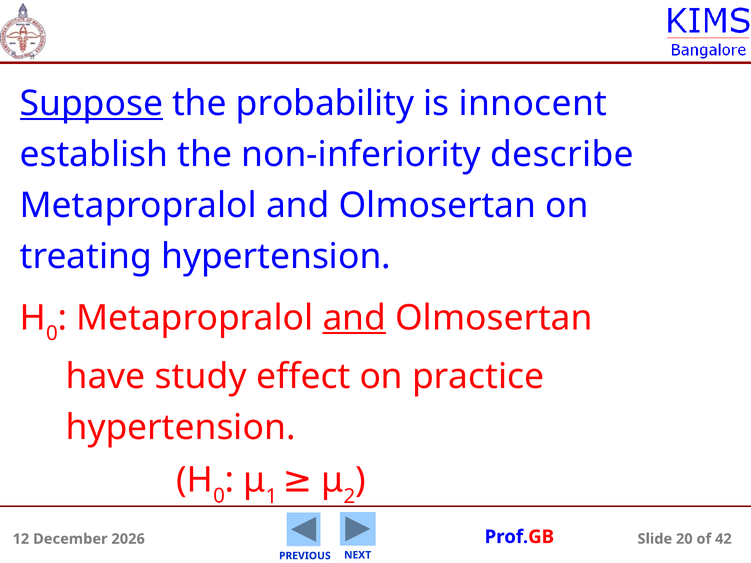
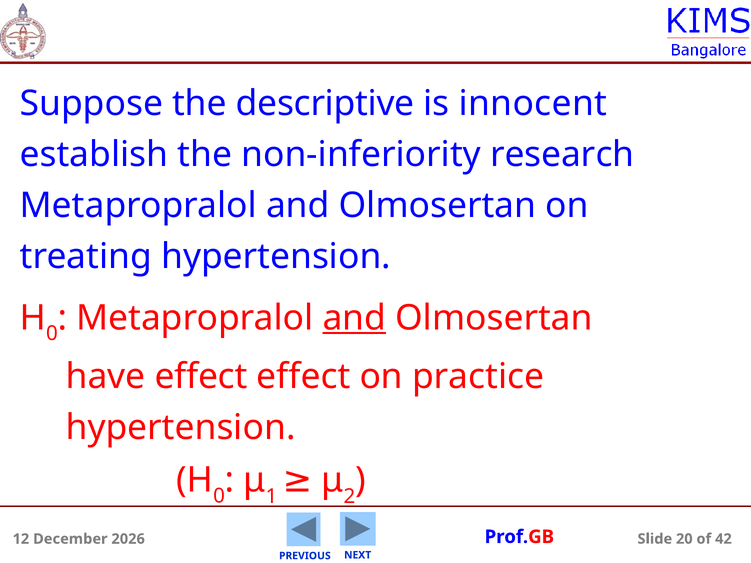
Suppose underline: present -> none
probability: probability -> descriptive
describe: describe -> research
have study: study -> effect
